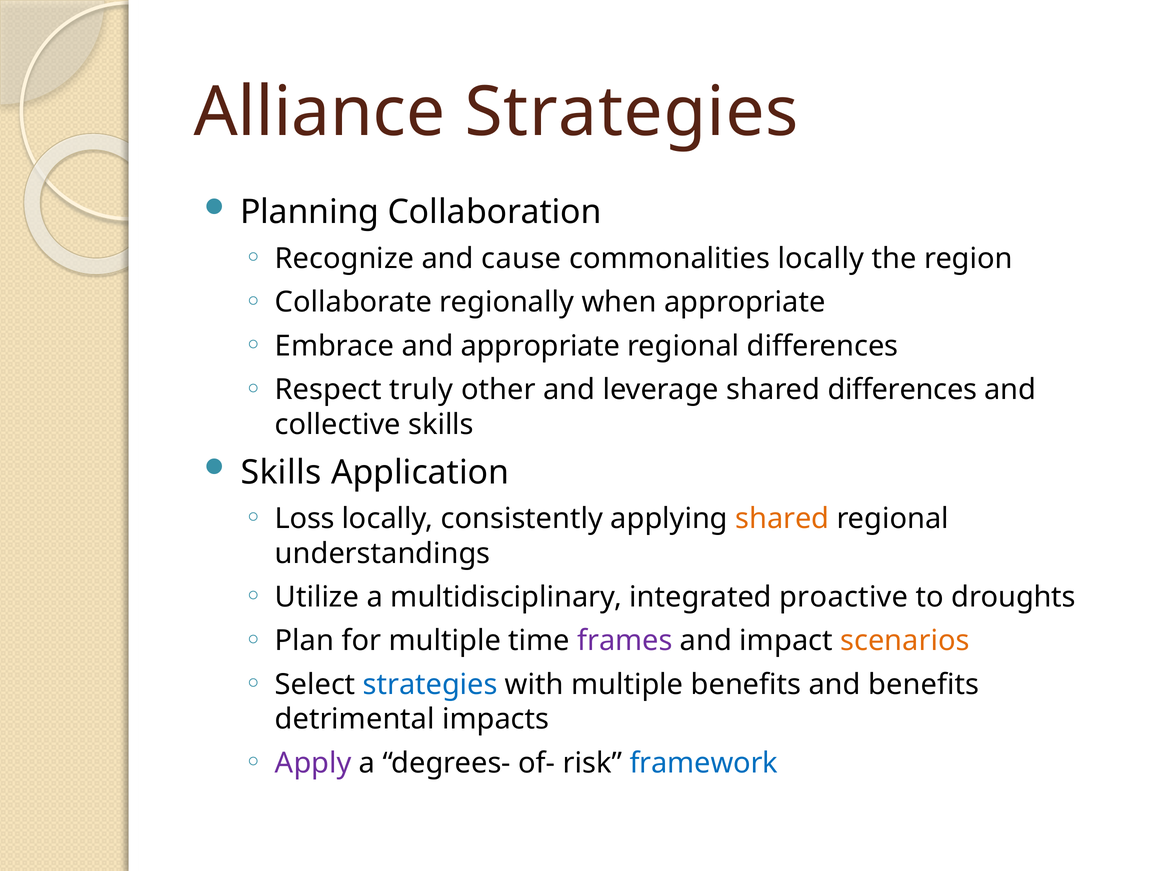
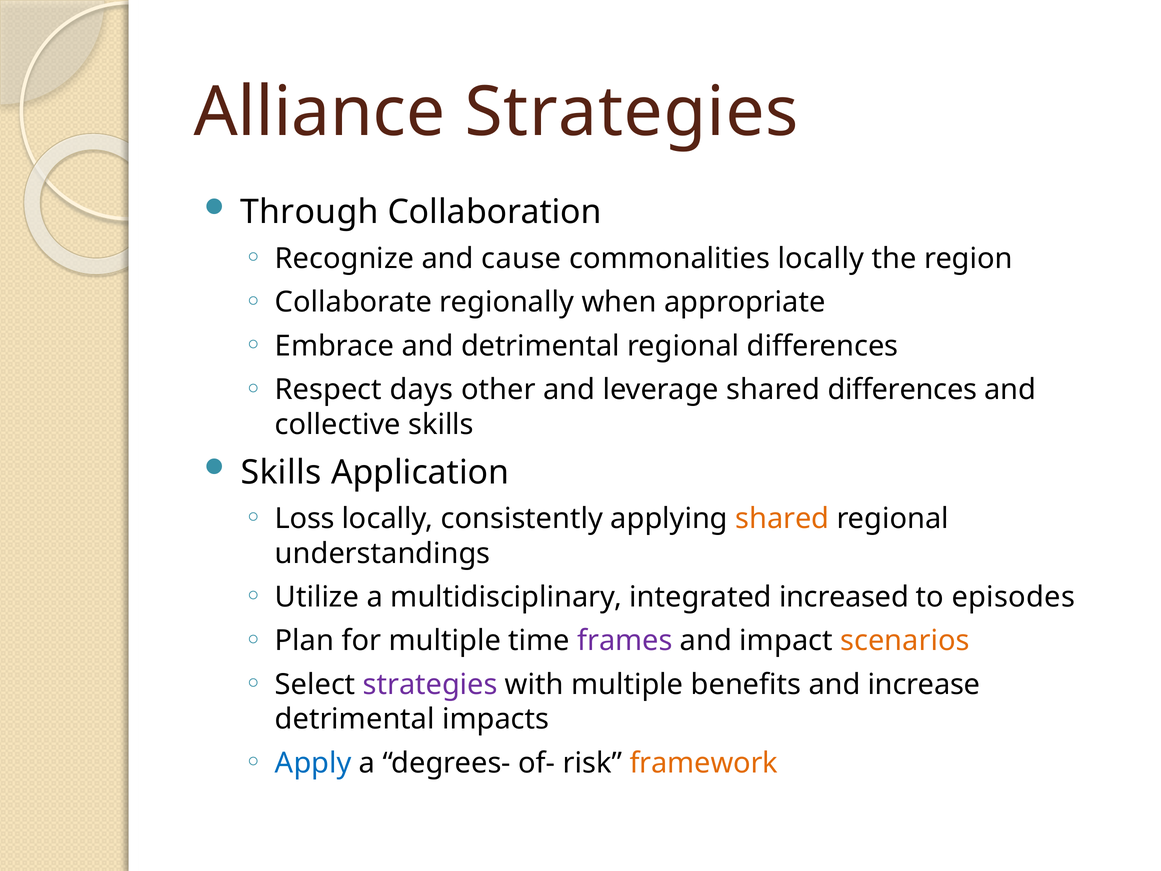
Planning: Planning -> Through
and appropriate: appropriate -> detrimental
truly: truly -> days
proactive: proactive -> increased
droughts: droughts -> episodes
strategies at (430, 684) colour: blue -> purple
and benefits: benefits -> increase
Apply colour: purple -> blue
framework colour: blue -> orange
